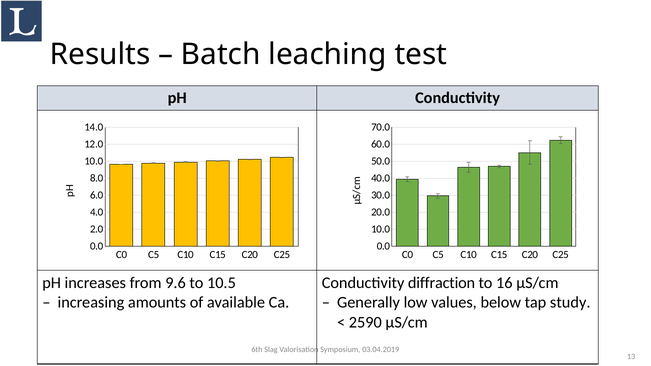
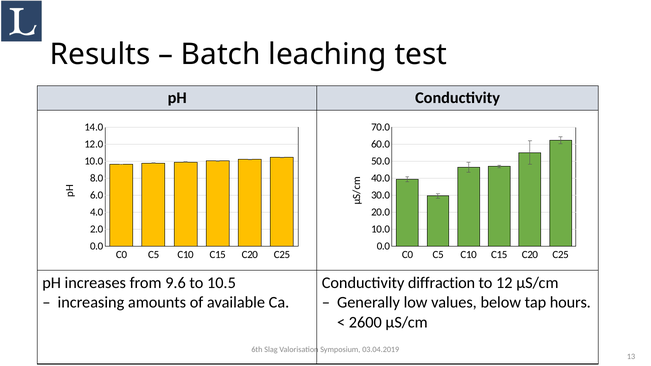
16: 16 -> 12
study: study -> hours
2590: 2590 -> 2600
